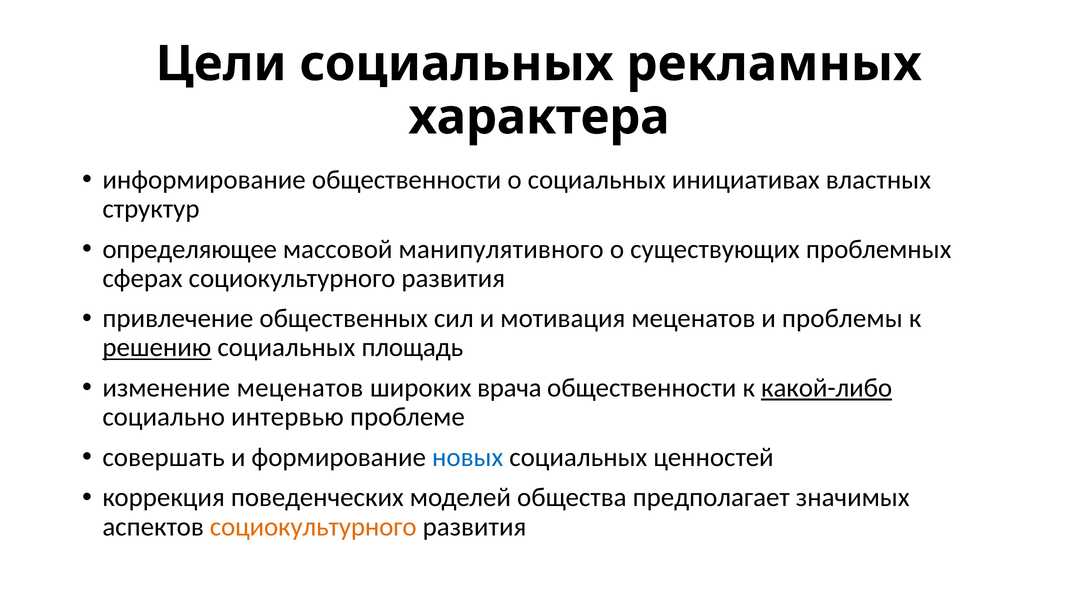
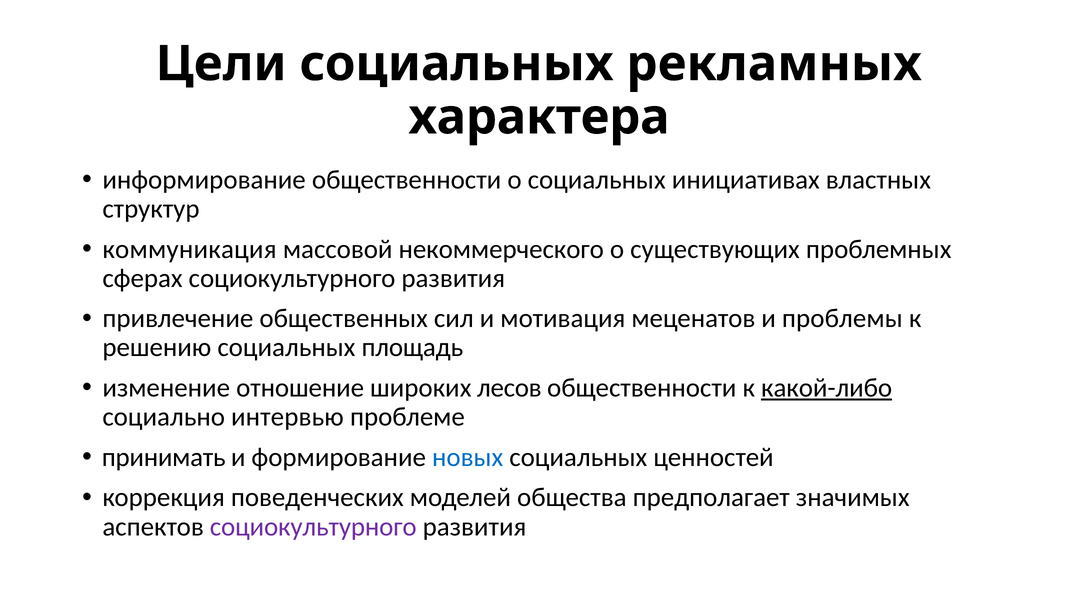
определяющее: определяющее -> коммуникация
манипулятивного: манипулятивного -> некоммерческого
решению underline: present -> none
изменение меценатов: меценатов -> отношение
врача: врача -> лесов
совершать: совершать -> принимать
социокультурного at (313, 527) colour: orange -> purple
